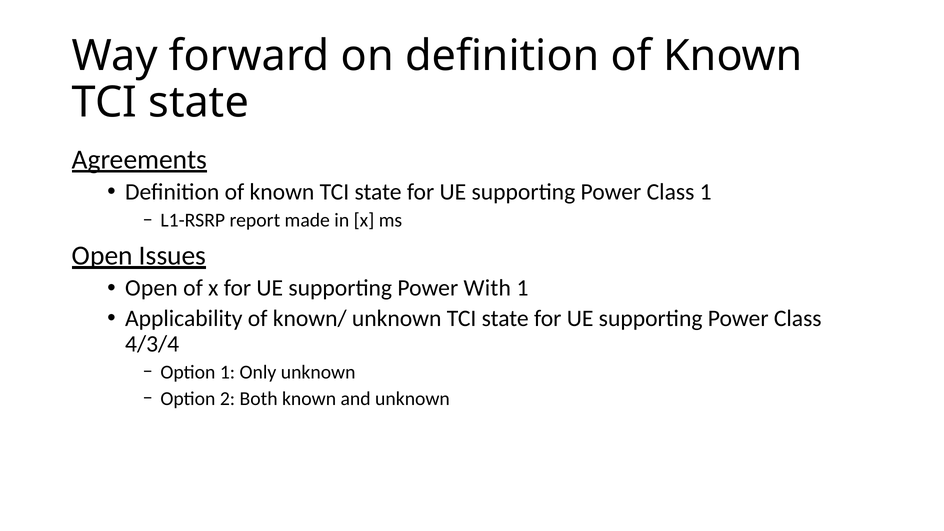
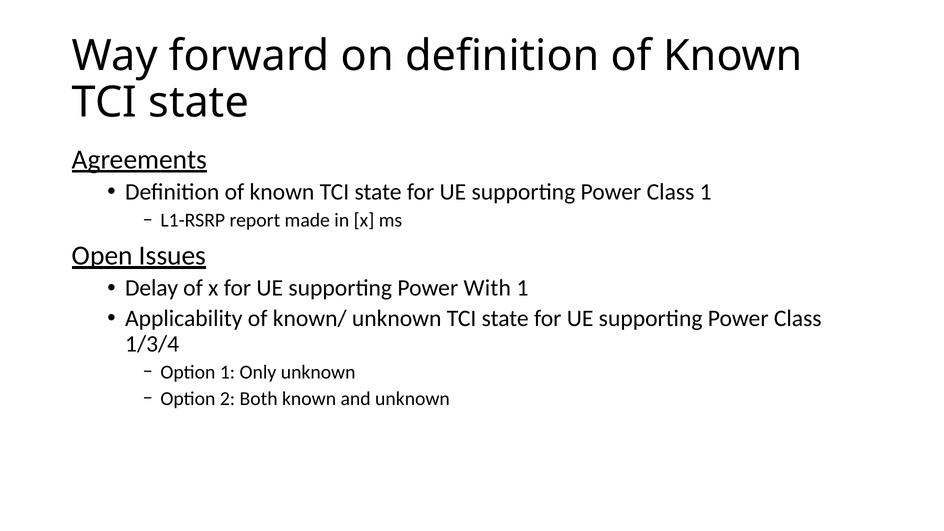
Open at (151, 288): Open -> Delay
4/3/4: 4/3/4 -> 1/3/4
